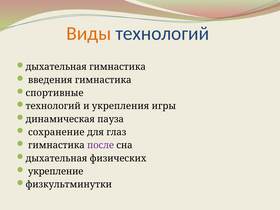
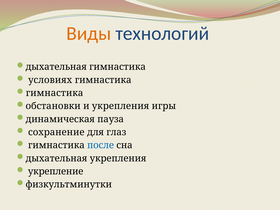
введения: введения -> условиях
спортивные at (55, 93): спортивные -> гимнастика
технологий at (53, 106): технологий -> обстановки
после colour: purple -> blue
дыхательная физических: физических -> укрепления
